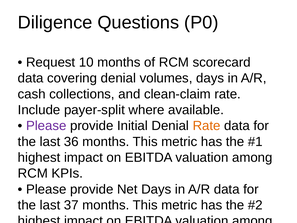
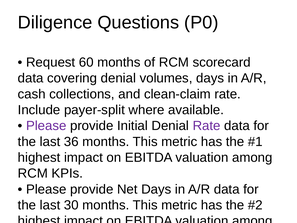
10: 10 -> 60
Rate at (207, 126) colour: orange -> purple
37: 37 -> 30
